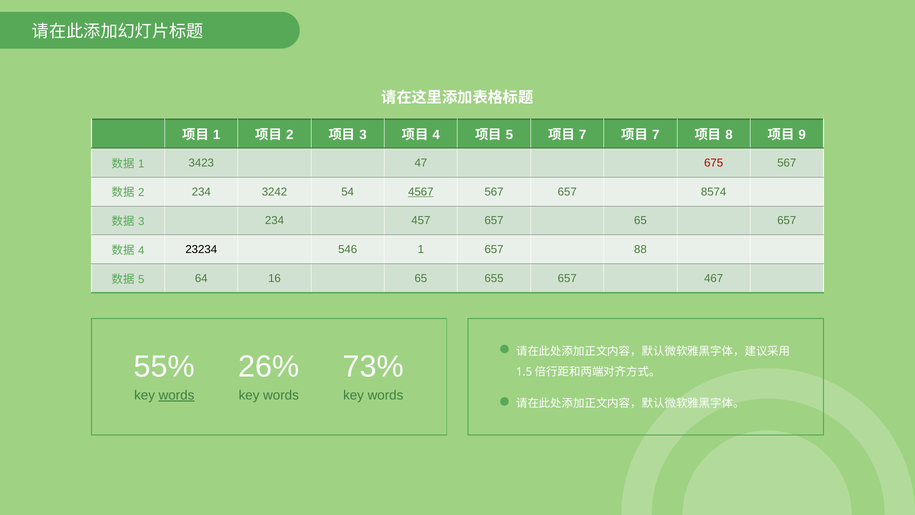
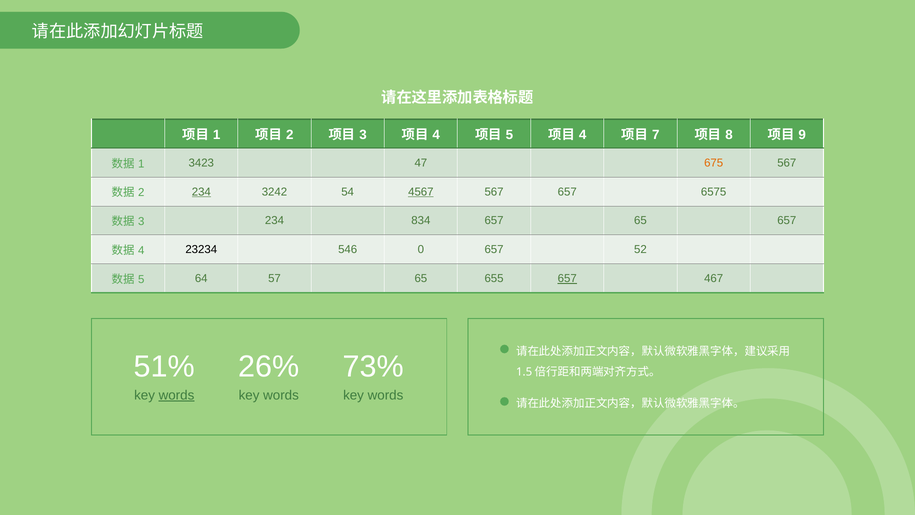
7 at (583, 135): 7 -> 4
675 colour: red -> orange
234 at (201, 192) underline: none -> present
8574: 8574 -> 6575
457: 457 -> 834
546 1: 1 -> 0
88: 88 -> 52
16: 16 -> 57
657 at (567, 278) underline: none -> present
55%: 55% -> 51%
